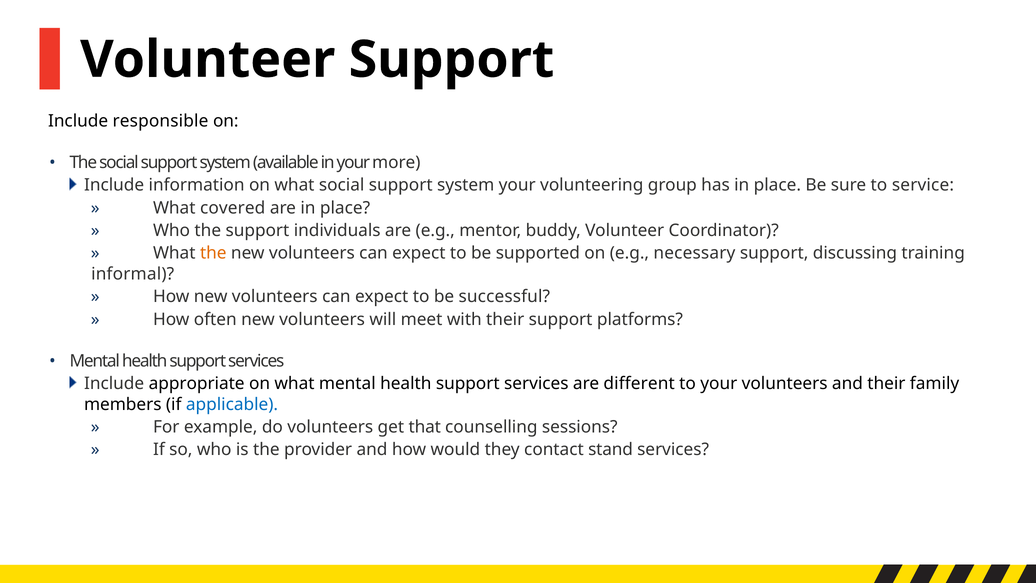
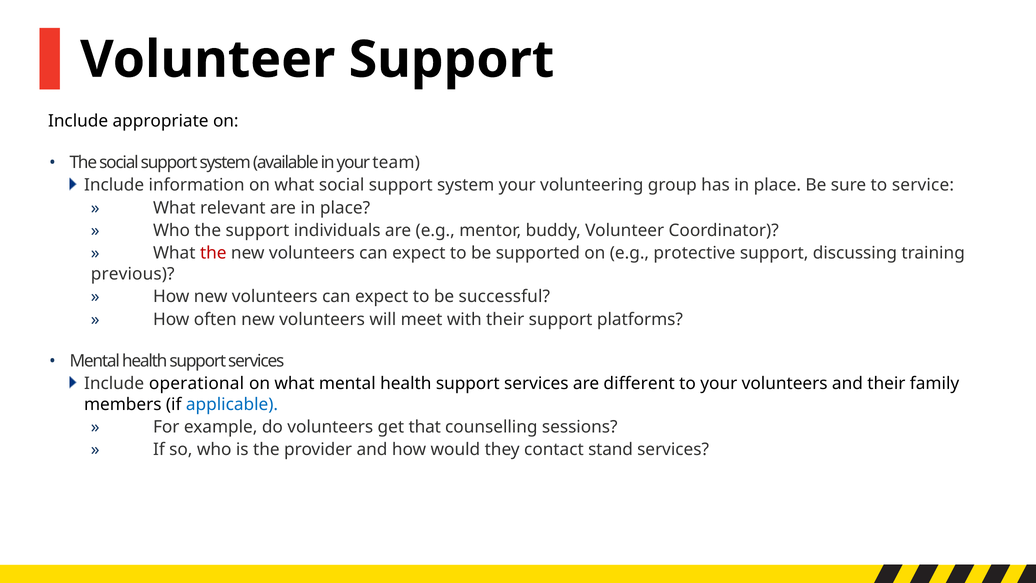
responsible: responsible -> appropriate
more: more -> team
covered: covered -> relevant
the at (213, 253) colour: orange -> red
necessary: necessary -> protective
informal: informal -> previous
appropriate: appropriate -> operational
